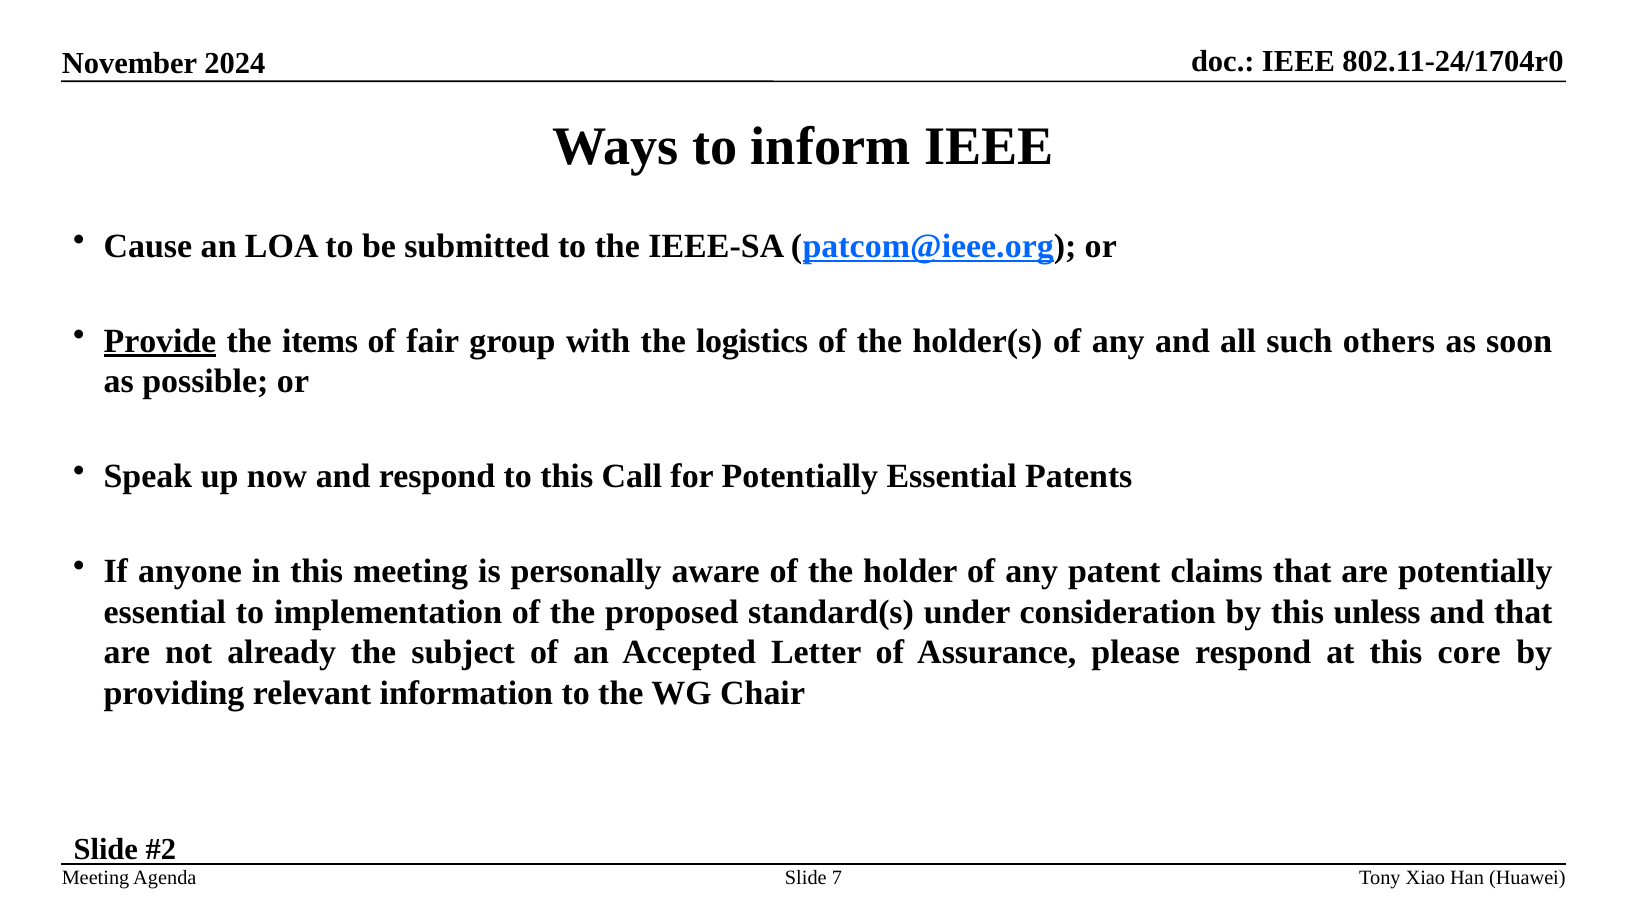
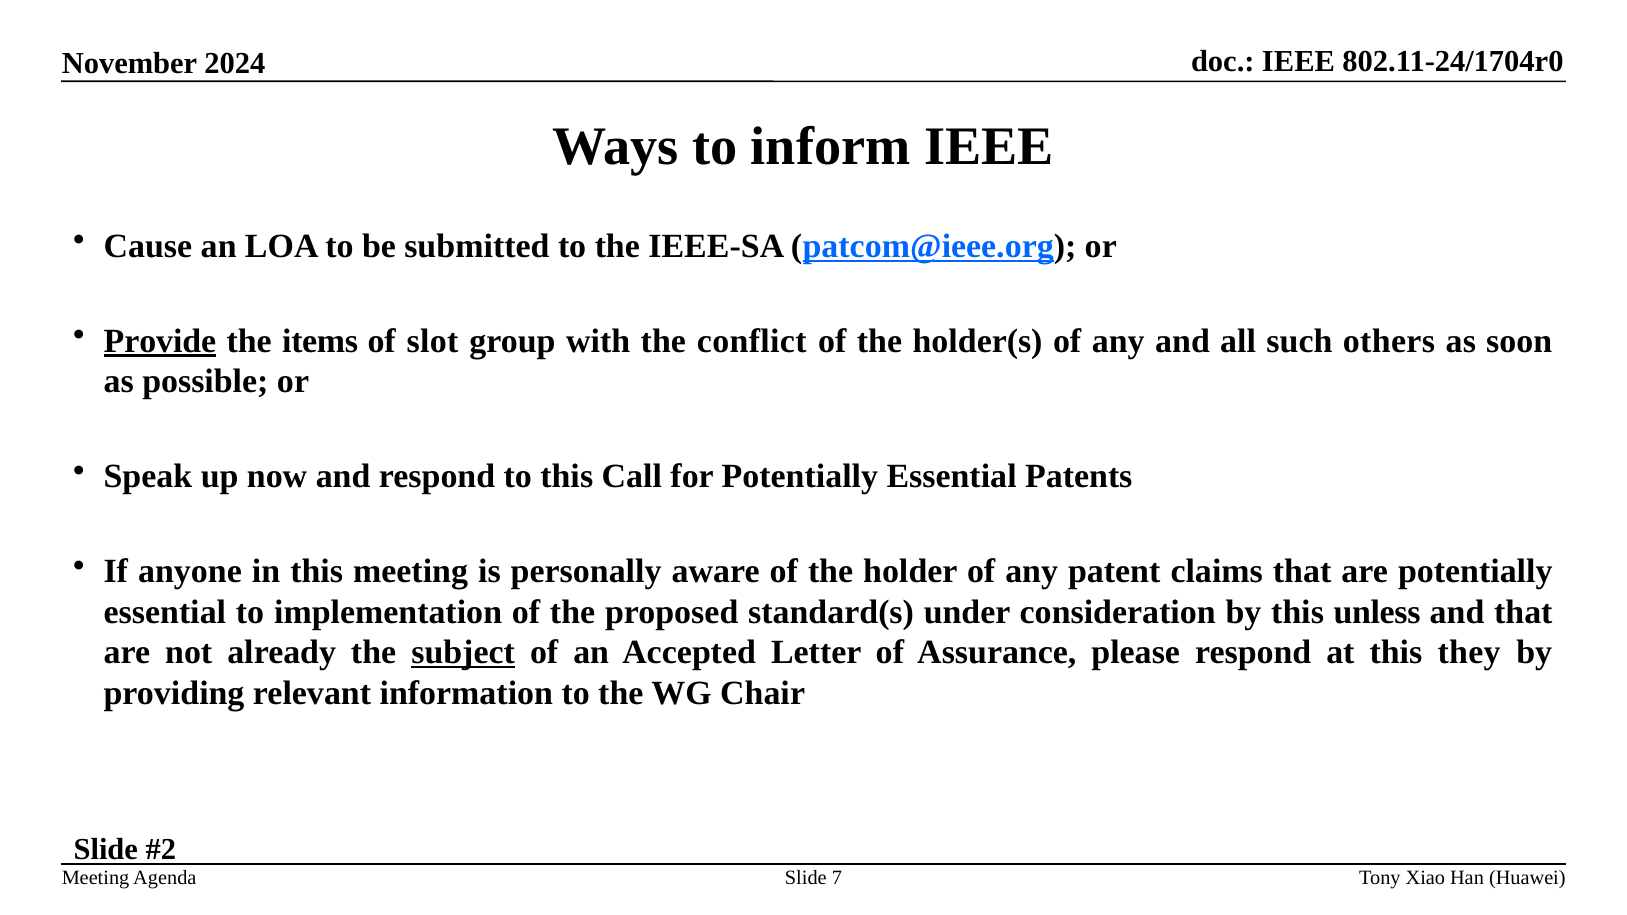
fair: fair -> slot
logistics: logistics -> conflict
subject underline: none -> present
core: core -> they
